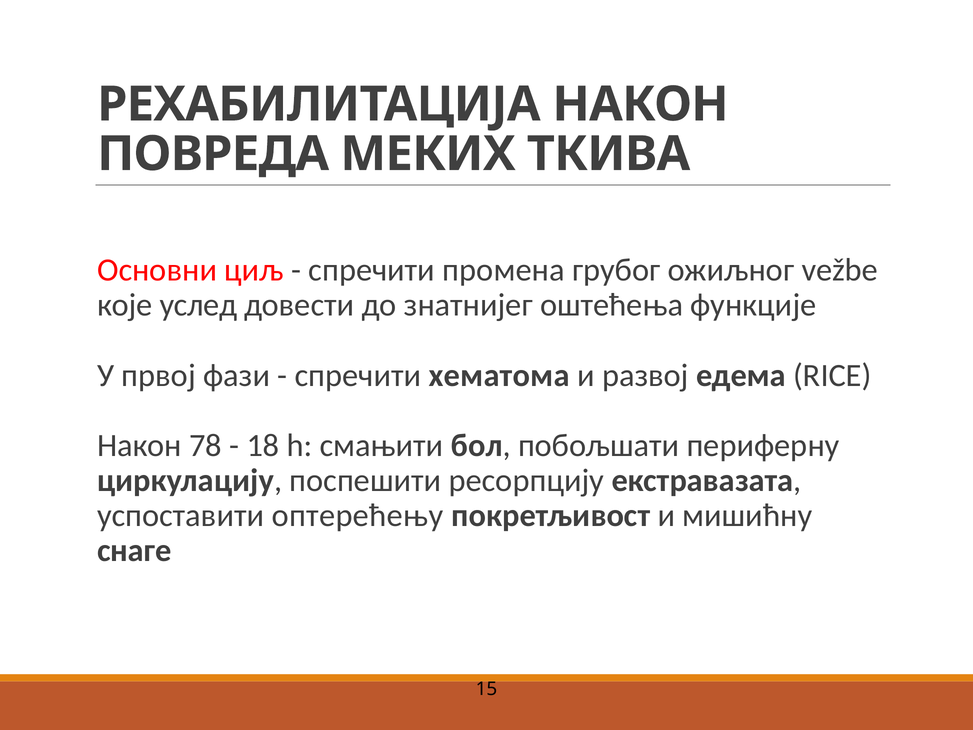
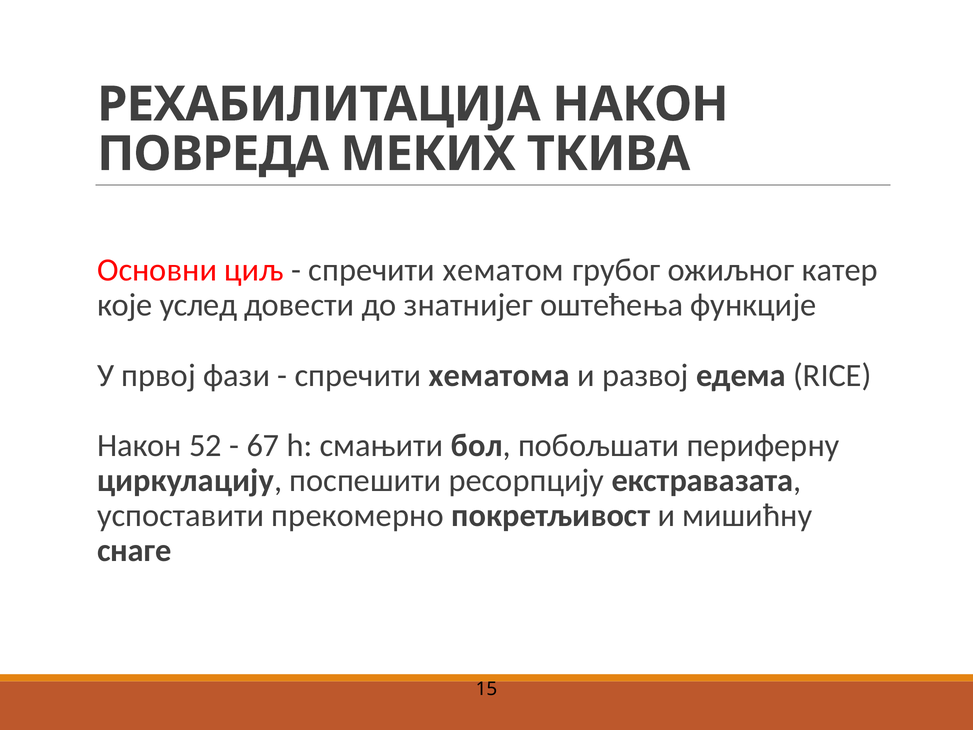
промена: промена -> хематом
vežbe: vežbe -> катер
78: 78 -> 52
18: 18 -> 67
оптерећењу: оптерећењу -> прекомерно
